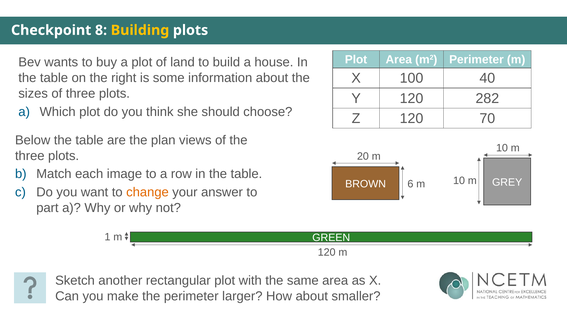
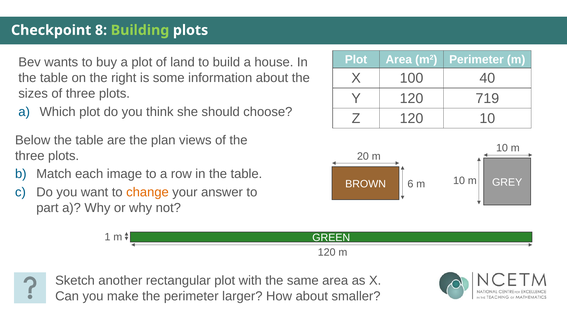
Building colour: yellow -> light green
282: 282 -> 719
120 70: 70 -> 10
